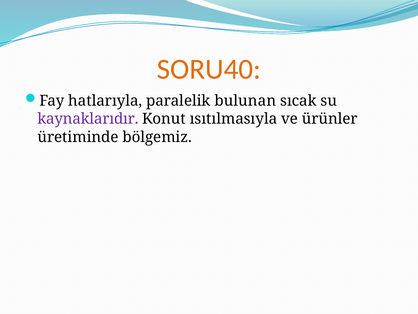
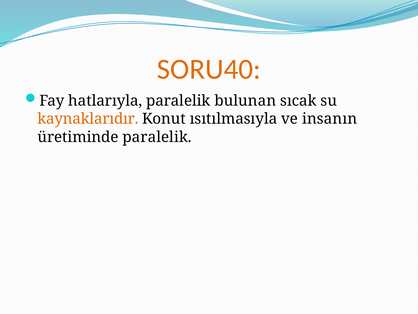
kaynaklarıdır colour: purple -> orange
ürünler: ürünler -> insanın
üretiminde bölgemiz: bölgemiz -> paralelik
